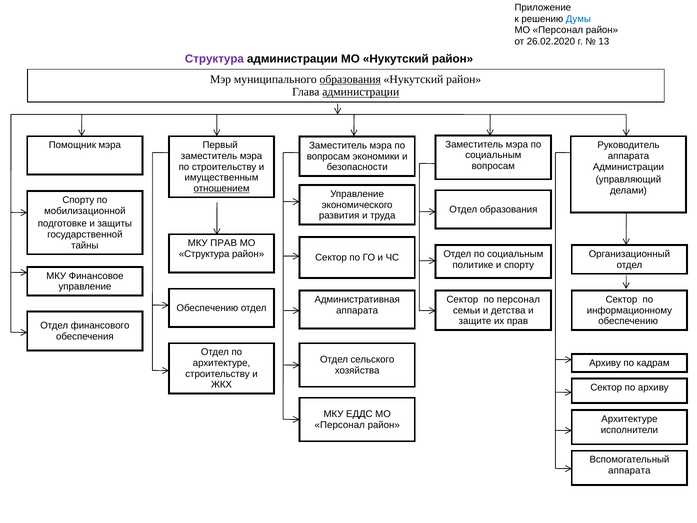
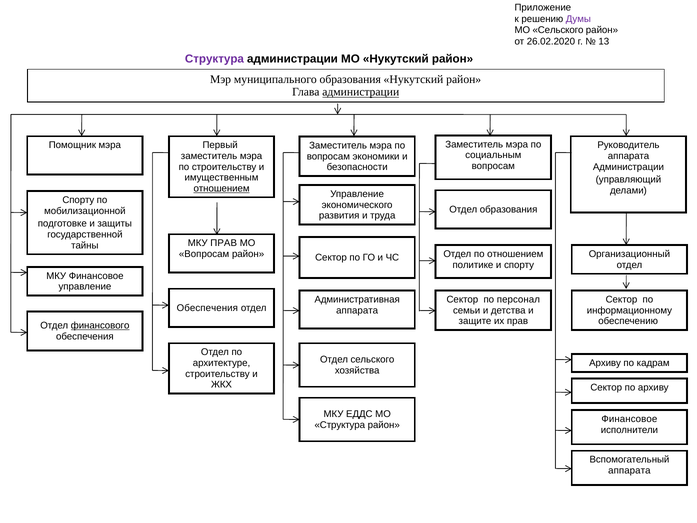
Думы colour: blue -> purple
Персонал at (558, 30): Персонал -> Сельского
образования at (350, 79) underline: present -> none
Структура at (204, 254): Структура -> Вопросам
Отдел по социальным: социальным -> отношением
Обеспечению at (207, 308): Обеспечению -> Обеспечения
финансового underline: none -> present
Архитектуре at (629, 419): Архитектуре -> Финансовое
Персонал at (340, 425): Персонал -> Структура
